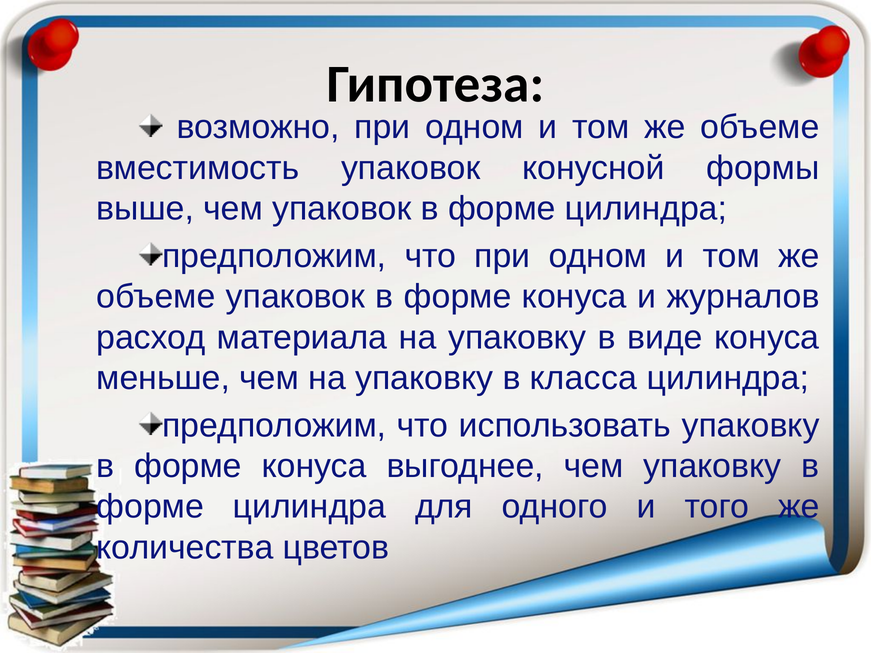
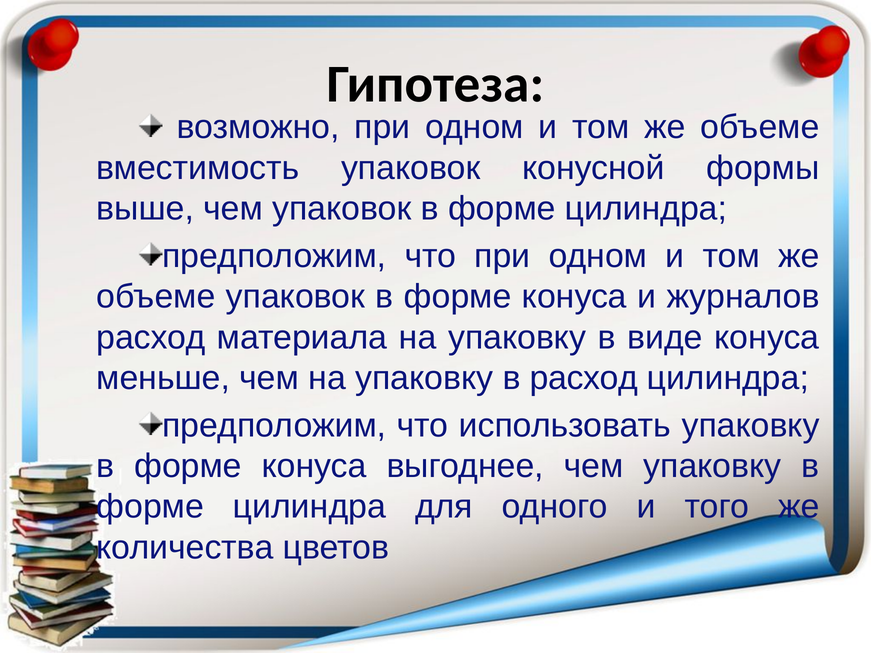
в класса: класса -> расход
